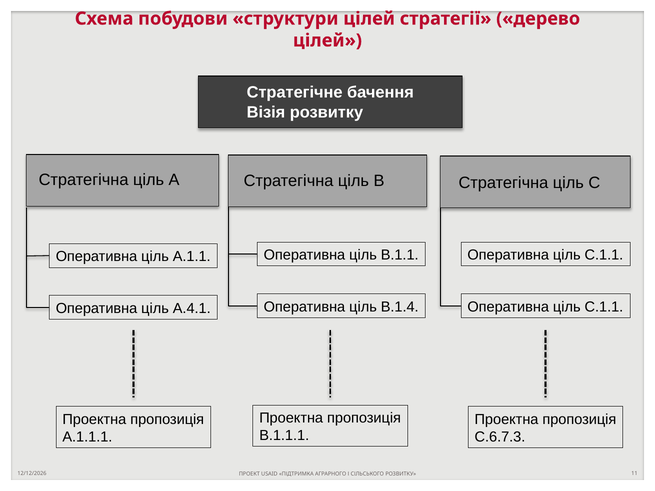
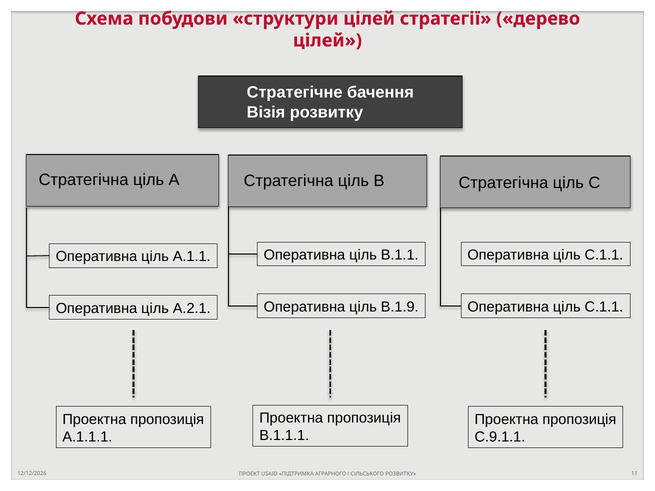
В.1.4: В.1.4 -> В.1.9
А.4.1: А.4.1 -> А.2.1
С.6.7.3: С.6.7.3 -> С.9.1.1
